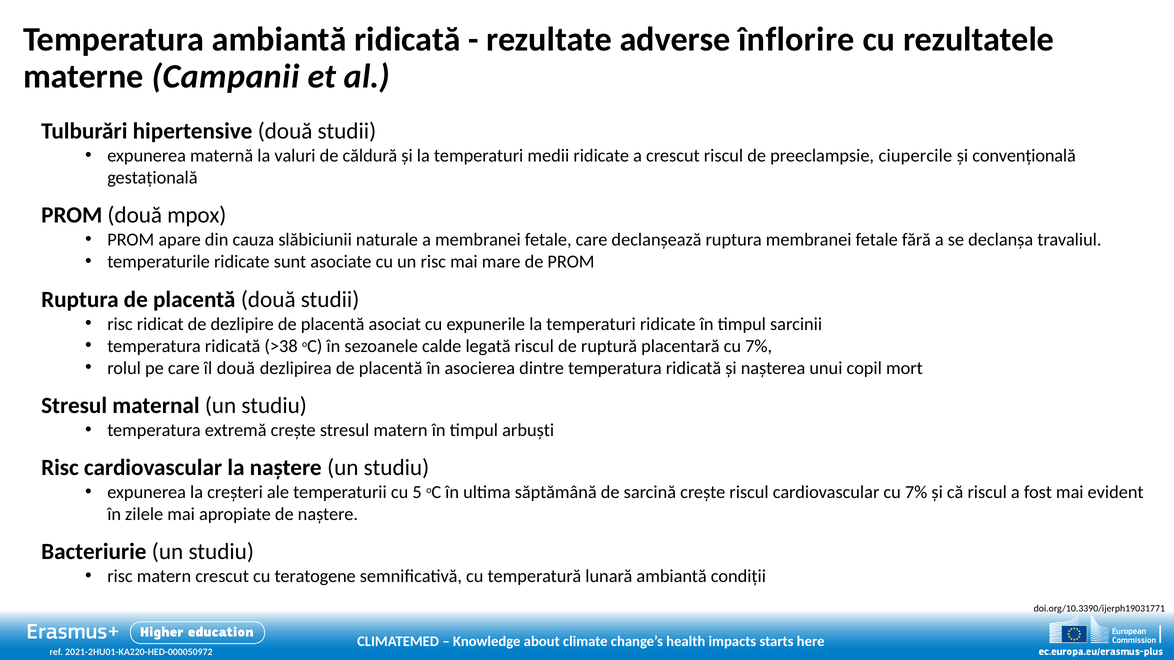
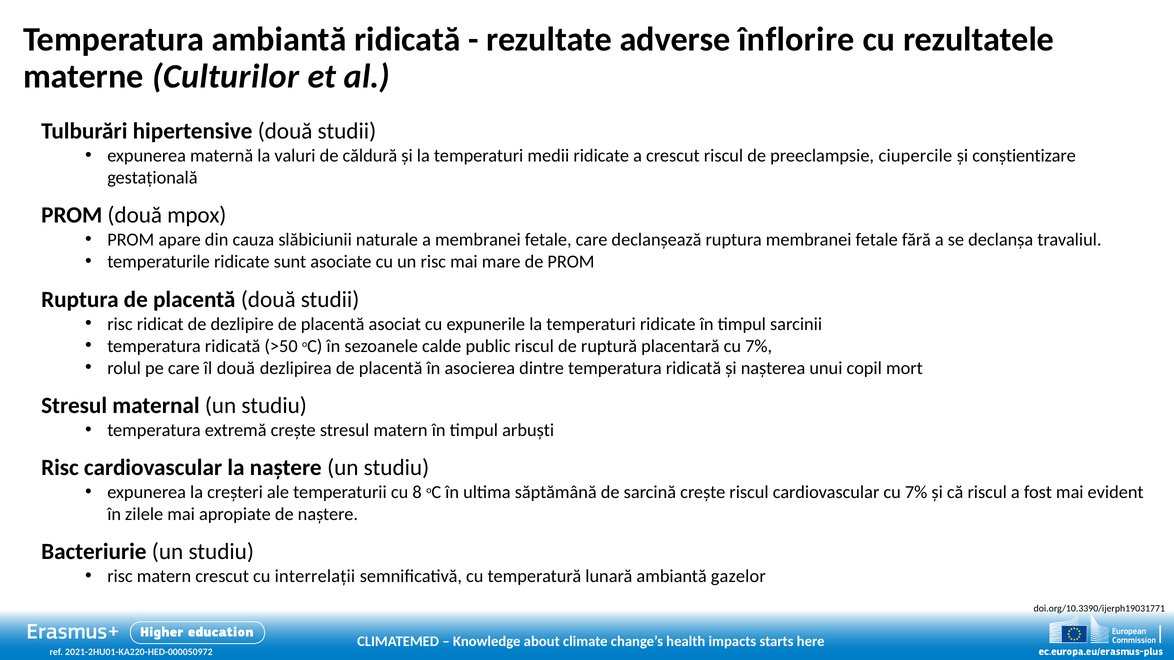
Campanii: Campanii -> Culturilor
convențională: convențională -> conștientizare
>38: >38 -> >50
legată: legată -> public
5: 5 -> 8
teratogene: teratogene -> interrelații
condiții: condiții -> gazelor
